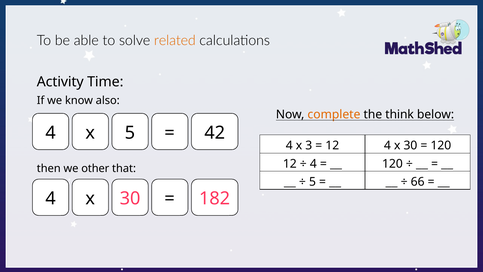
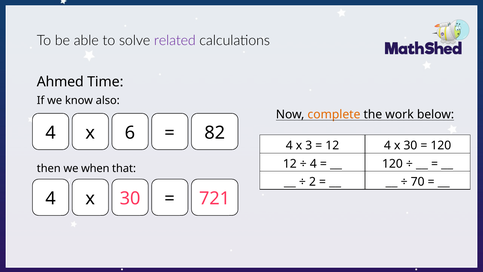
related colour: orange -> purple
Activity: Activity -> Ahmed
think: think -> work
x 5: 5 -> 6
42: 42 -> 82
other: other -> when
5 at (312, 182): 5 -> 2
66: 66 -> 70
182: 182 -> 721
